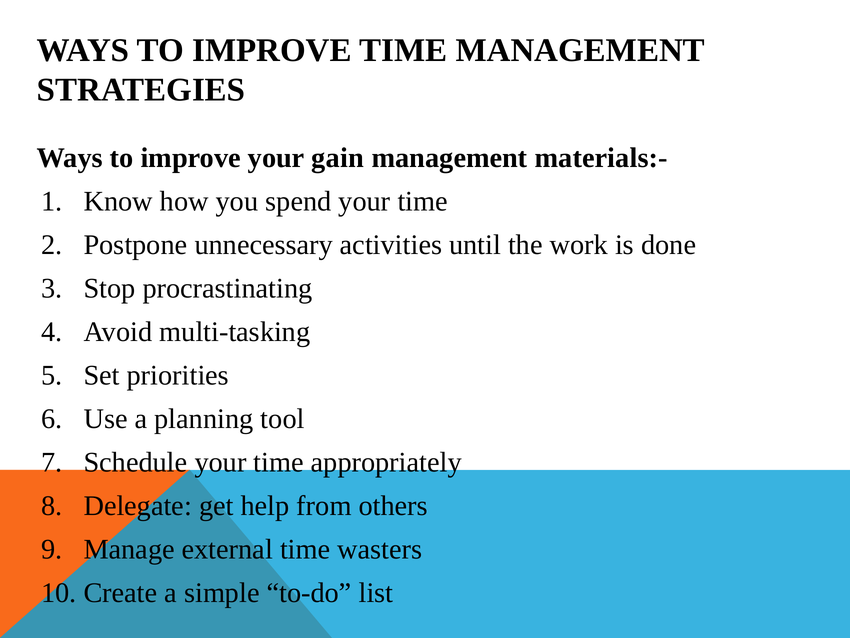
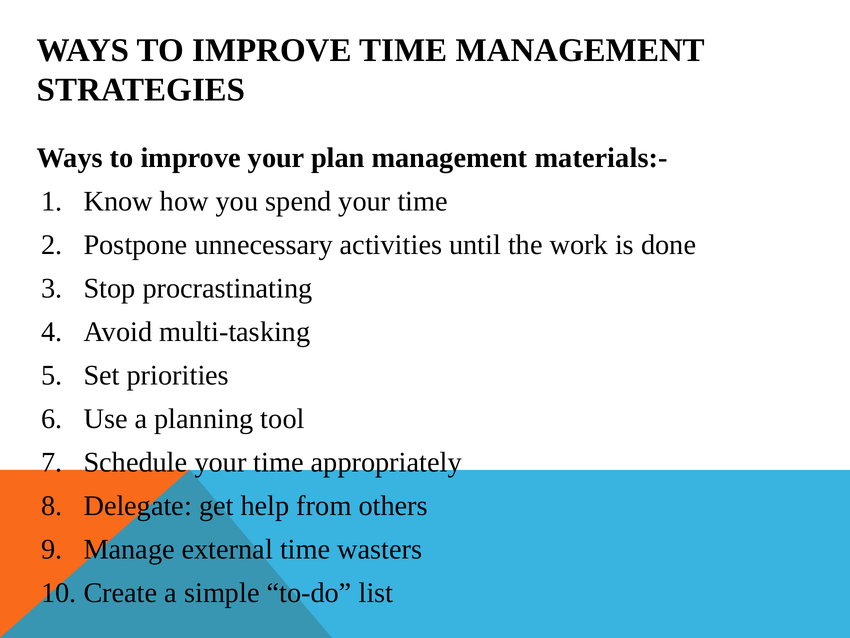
gain: gain -> plan
